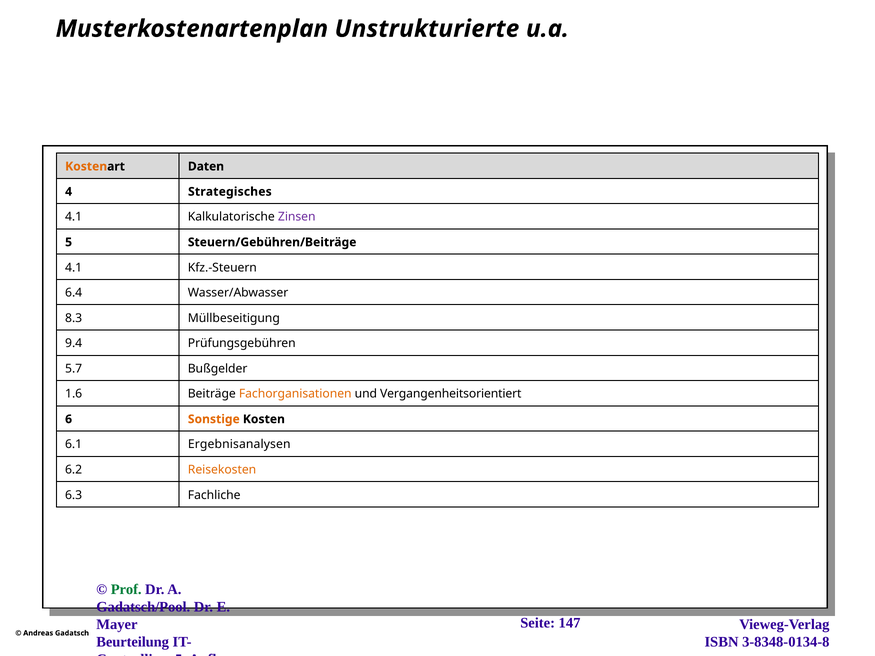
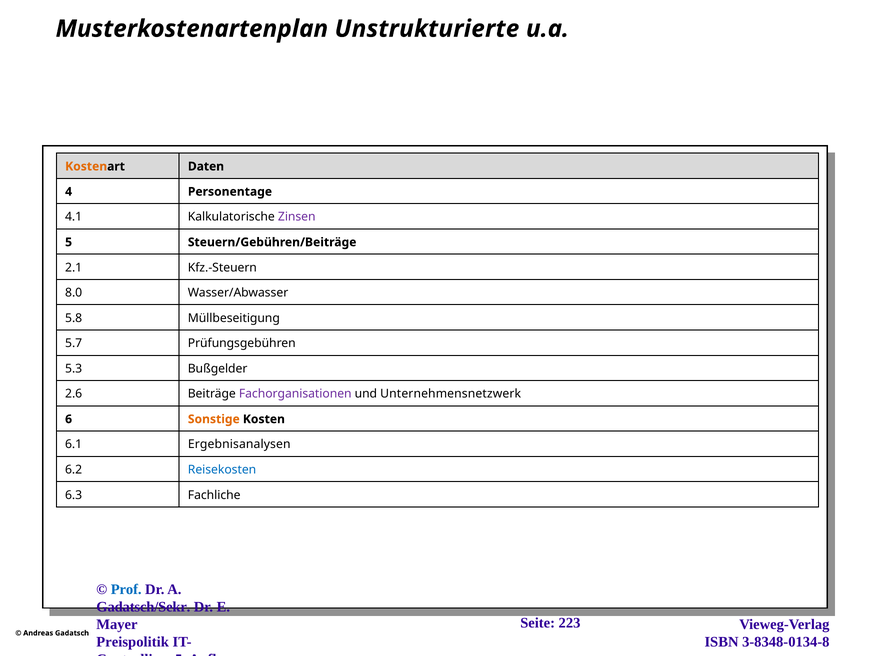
Strategisches: Strategisches -> Personentage
4.1 at (74, 268): 4.1 -> 2.1
6.4: 6.4 -> 8.0
8.3: 8.3 -> 5.8
9.4: 9.4 -> 5.7
5.7: 5.7 -> 5.3
1.6: 1.6 -> 2.6
Fachorganisationen colour: orange -> purple
Vergangenheitsorientiert: Vergangenheitsorientiert -> Unternehmensnetzwerk
Reisekosten colour: orange -> blue
Prof colour: green -> blue
Gadatsch/Pool: Gadatsch/Pool -> Gadatsch/Sekr
147: 147 -> 223
Beurteilung: Beurteilung -> Preispolitik
